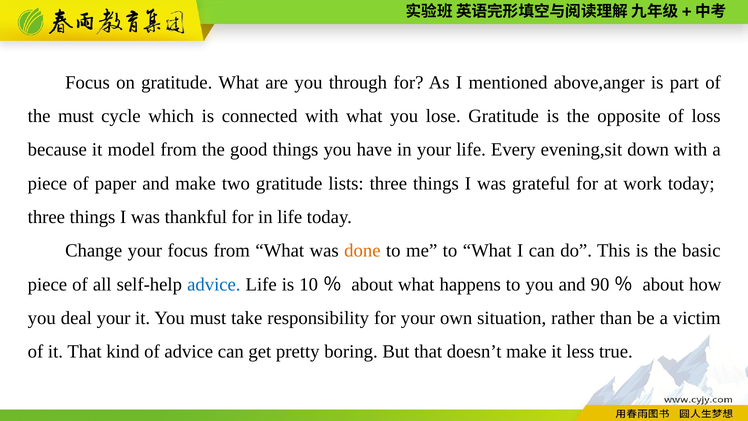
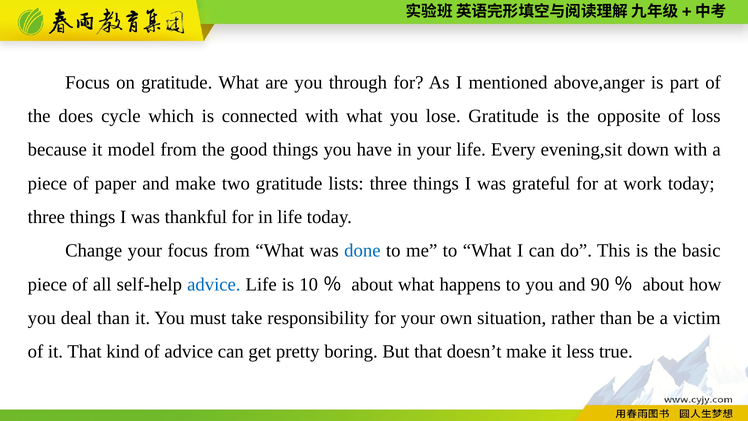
the must: must -> does
done colour: orange -> blue
deal your: your -> than
